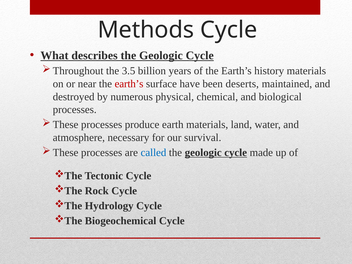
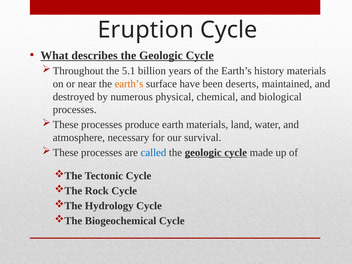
Methods: Methods -> Eruption
3.5: 3.5 -> 5.1
earth’s at (129, 84) colour: red -> orange
